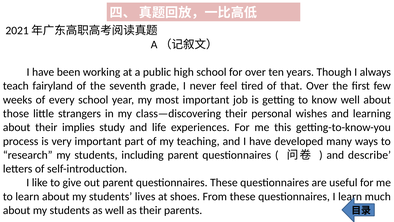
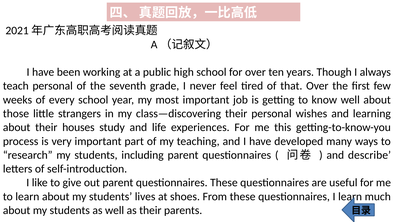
teach fairyland: fairyland -> personal
implies: implies -> houses
